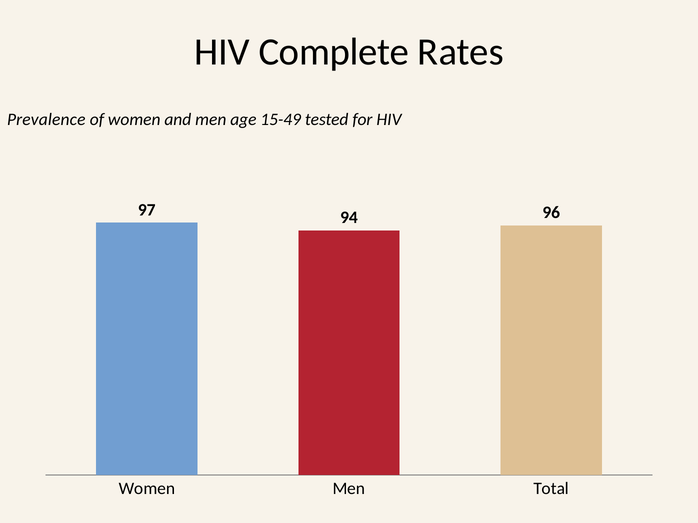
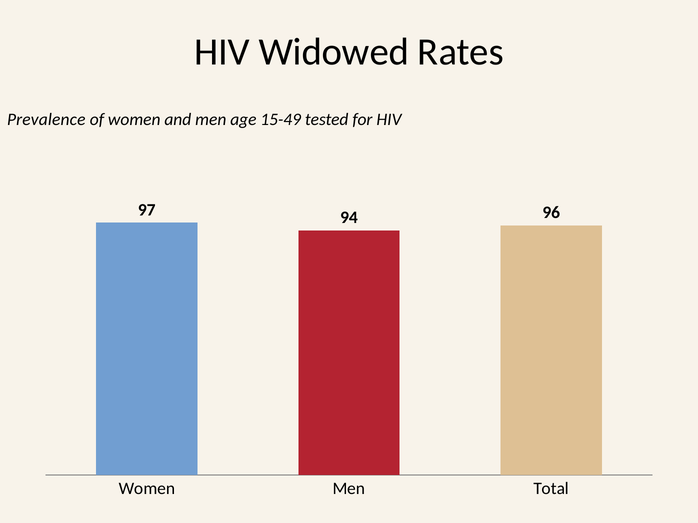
Complete: Complete -> Widowed
